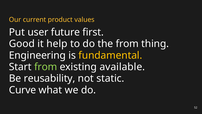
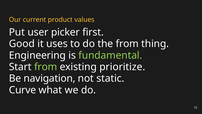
future: future -> picker
help: help -> uses
fundamental colour: yellow -> light green
available: available -> prioritize
reusability: reusability -> navigation
